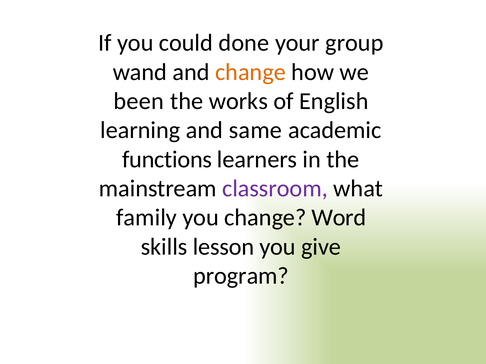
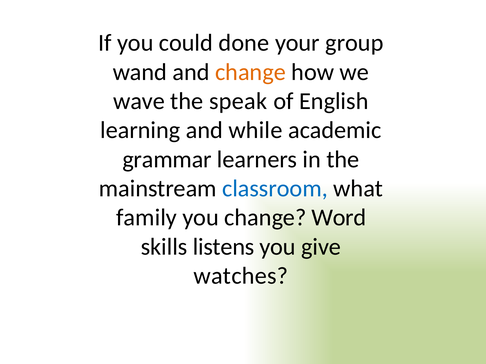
been: been -> wave
works: works -> speak
same: same -> while
functions: functions -> grammar
classroom colour: purple -> blue
lesson: lesson -> listens
program: program -> watches
